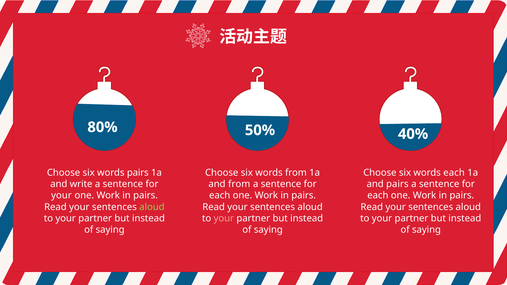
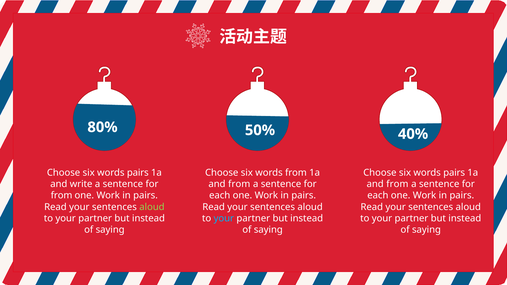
each at (454, 173): each -> pairs
pairs at (397, 184): pairs -> from
your at (61, 196): your -> from
your at (224, 218) colour: pink -> light blue
